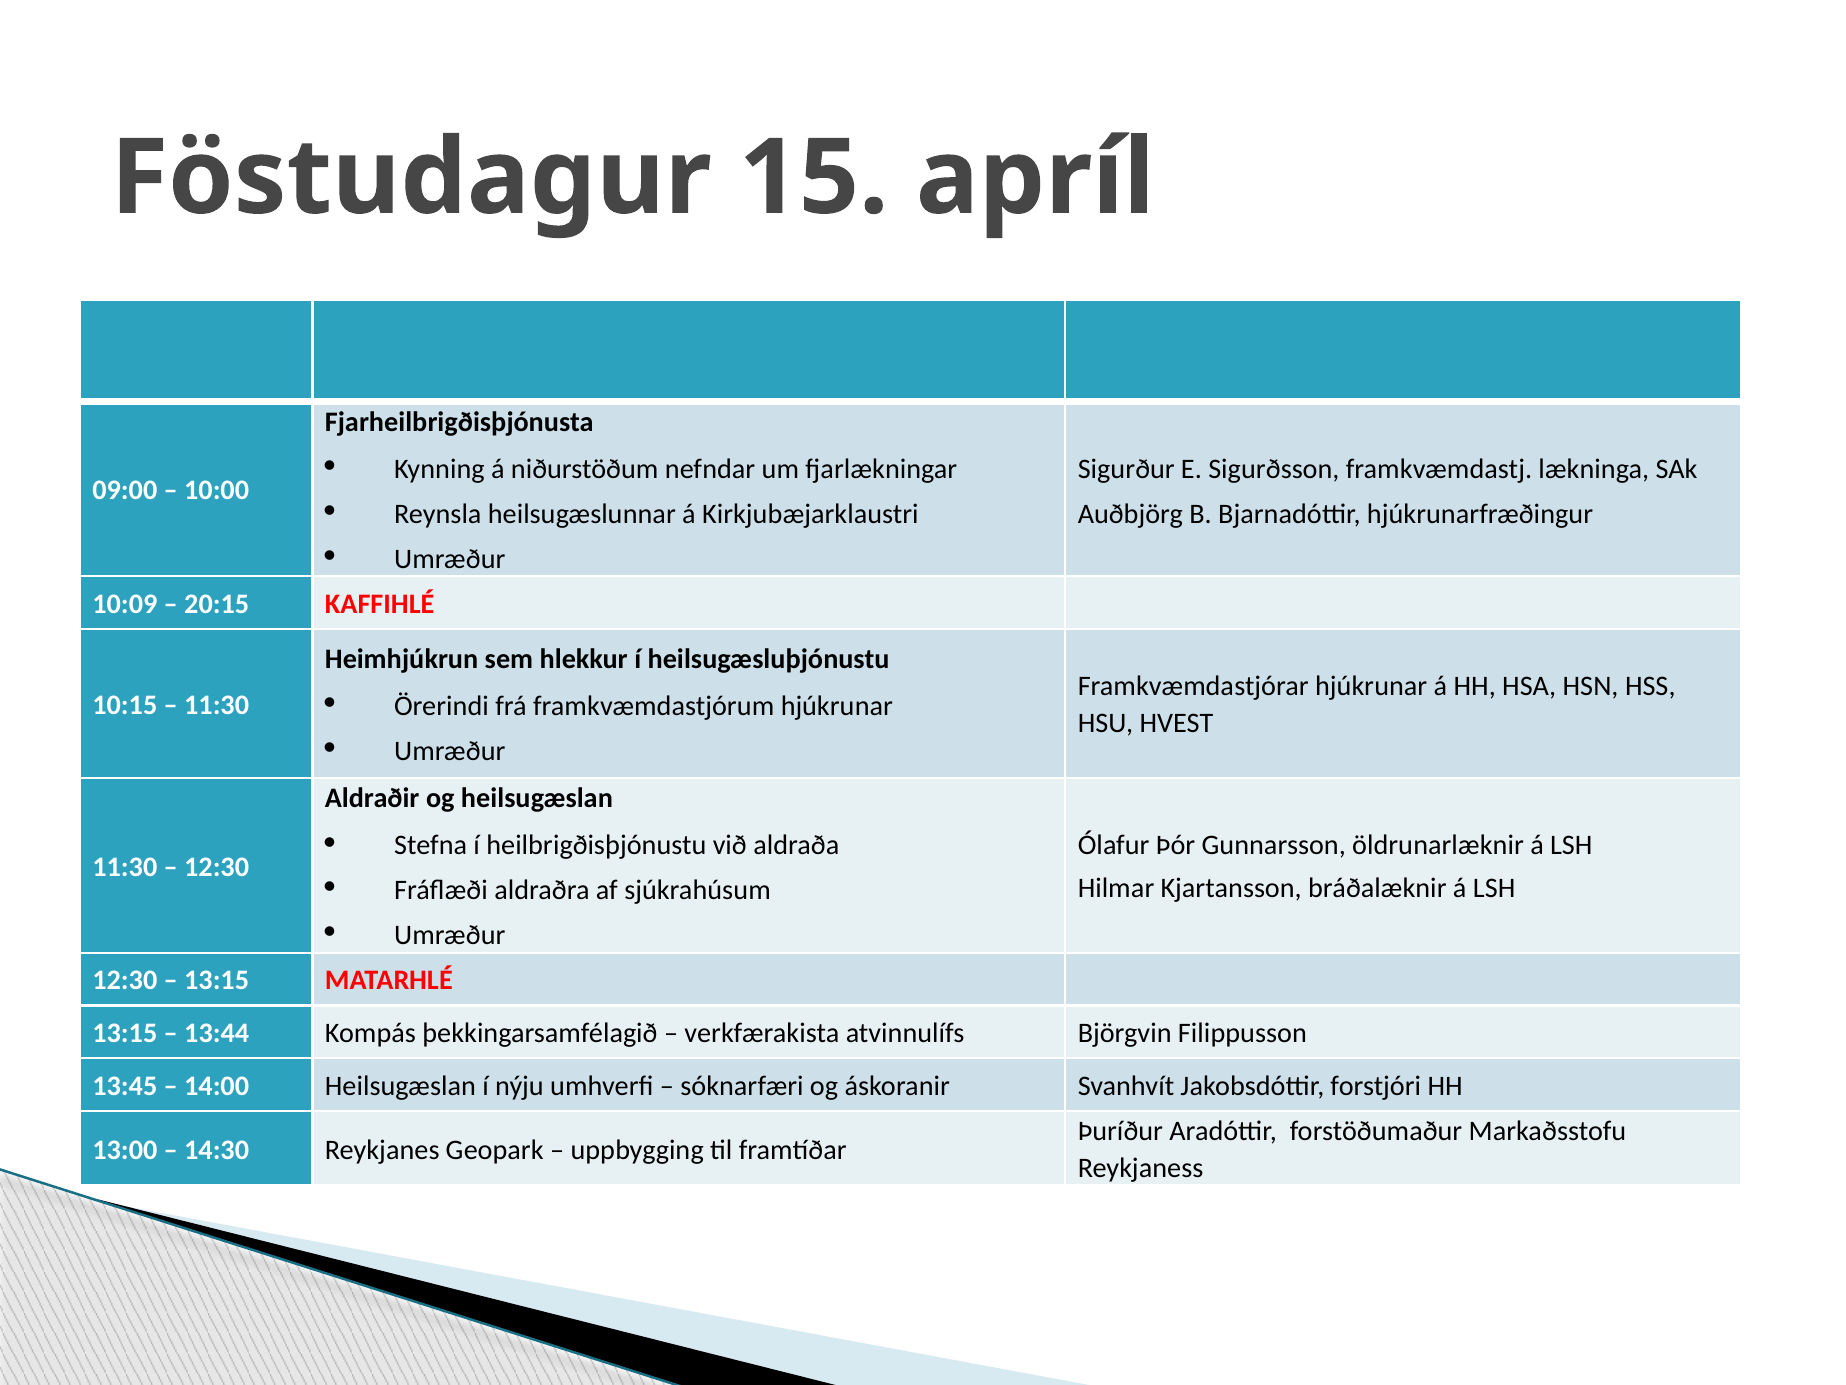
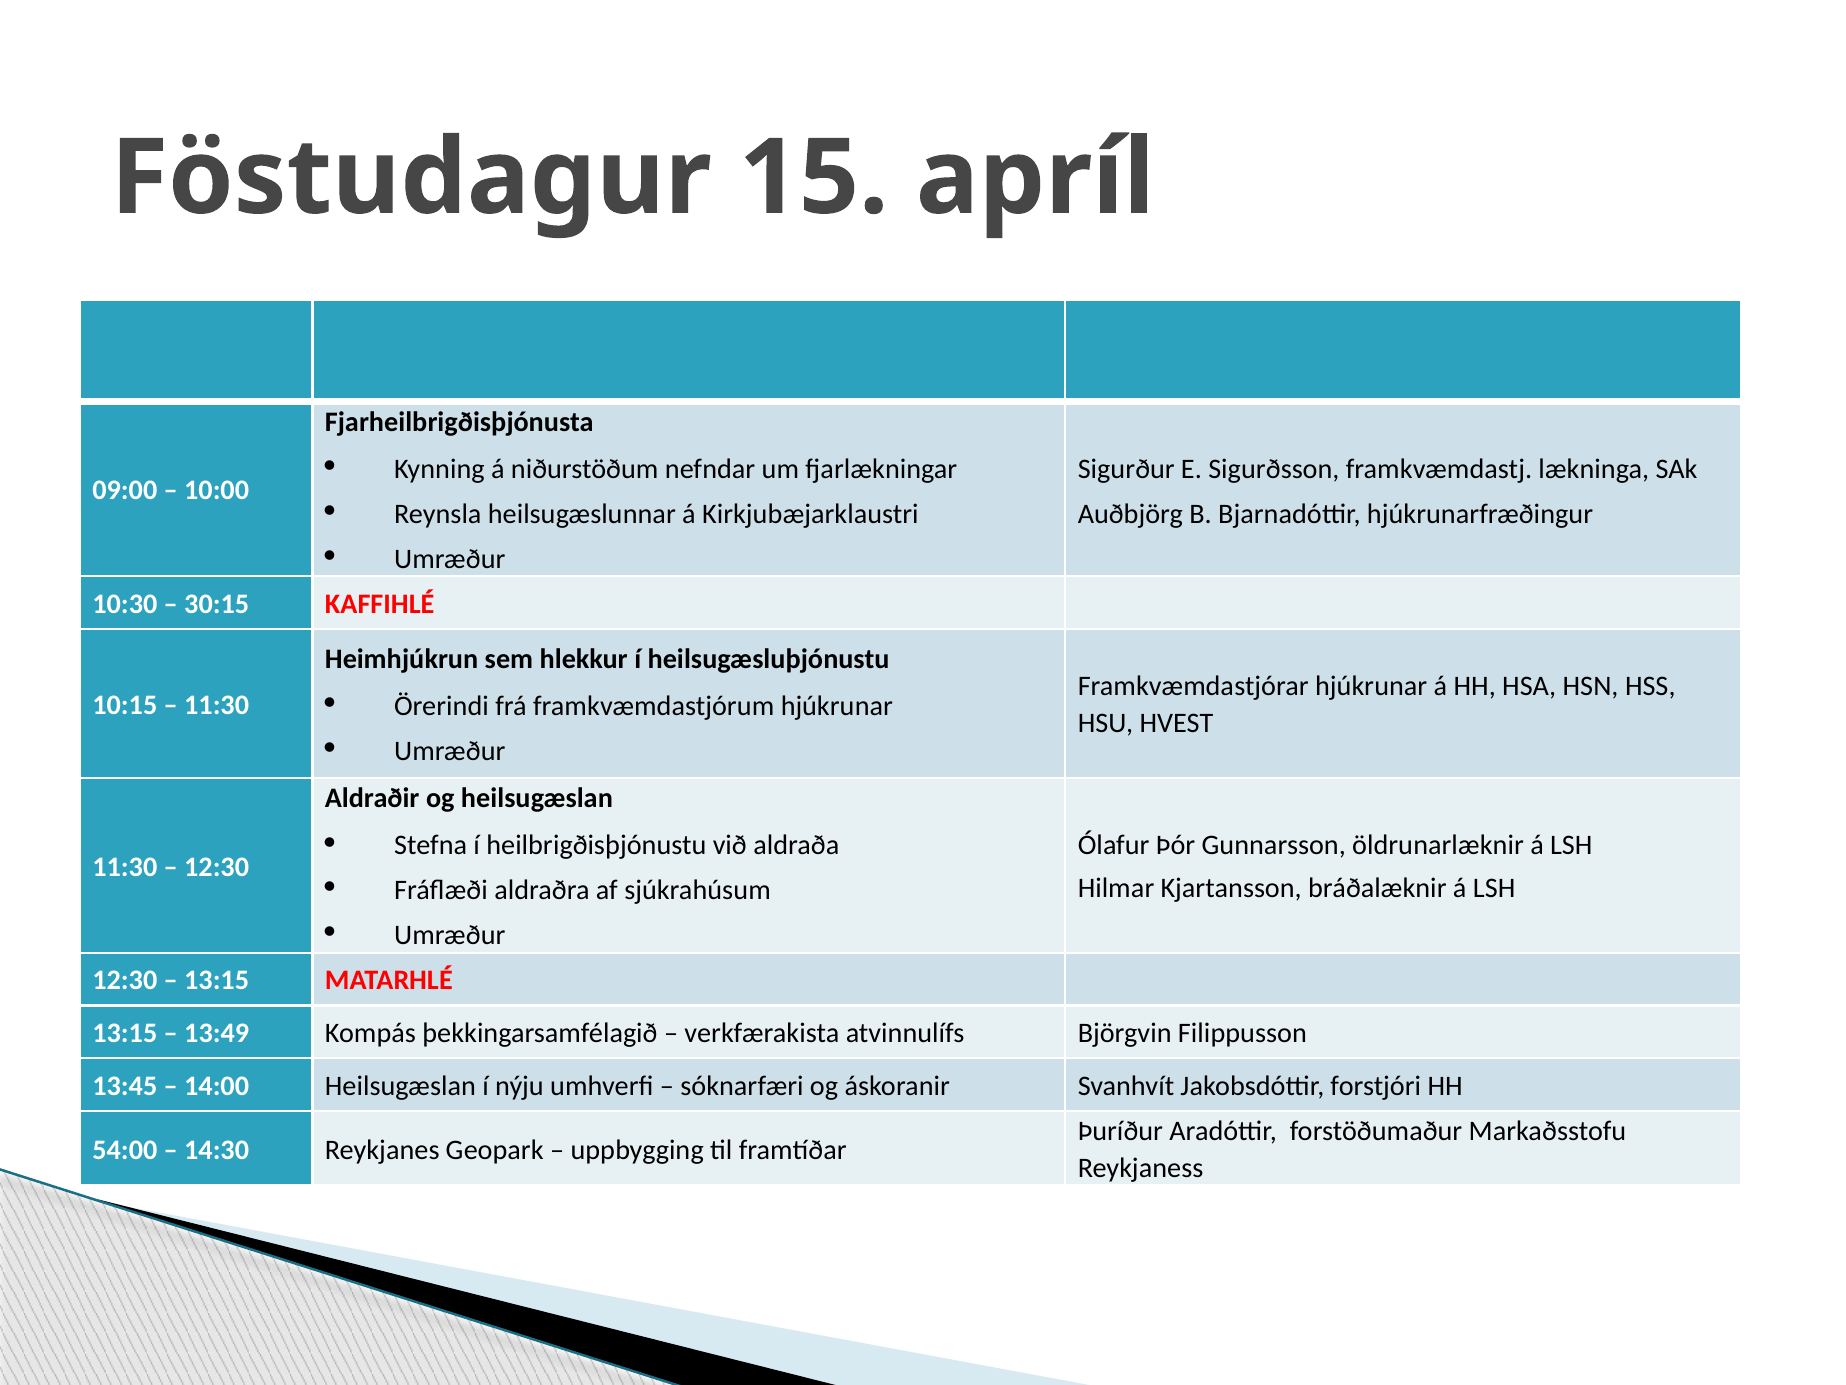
10:09: 10:09 -> 10:30
20:15: 20:15 -> 30:15
13:44: 13:44 -> 13:49
13:00: 13:00 -> 54:00
